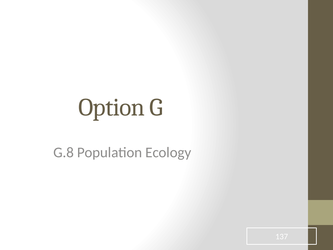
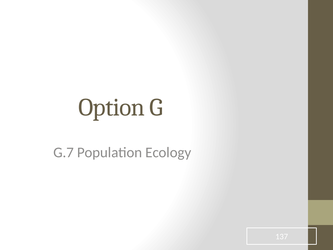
G.8: G.8 -> G.7
